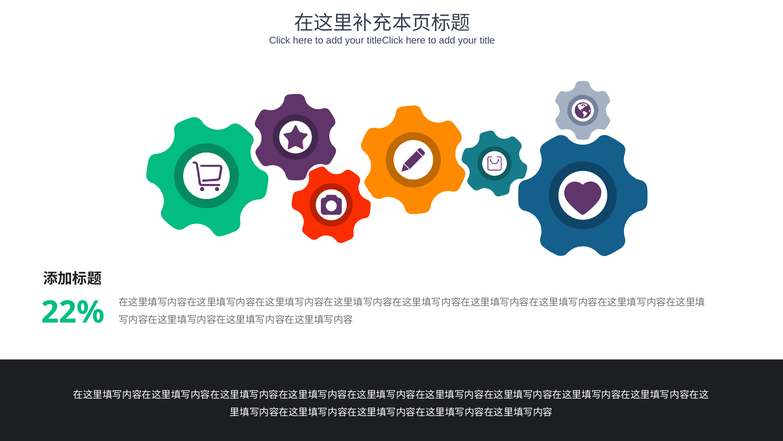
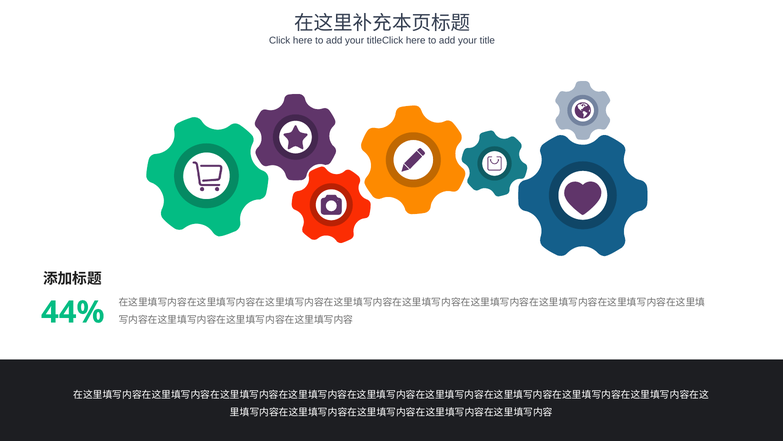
22%: 22% -> 44%
